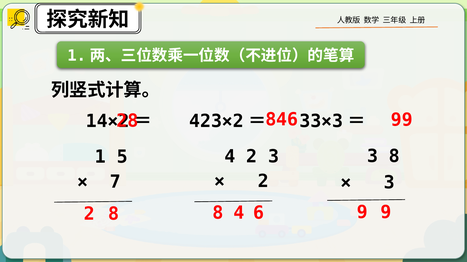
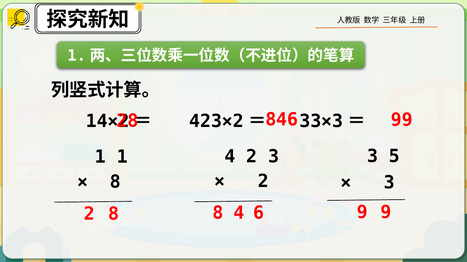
3 8: 8 -> 5
1 5: 5 -> 1
7 at (115, 182): 7 -> 8
